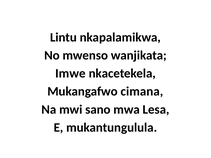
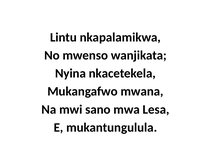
Imwe: Imwe -> Nyina
cimana: cimana -> mwana
